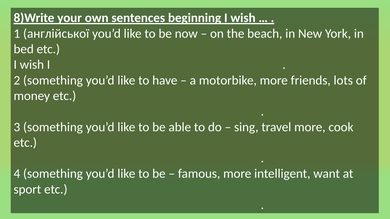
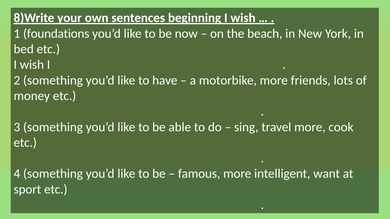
англійської: англійської -> foundations
